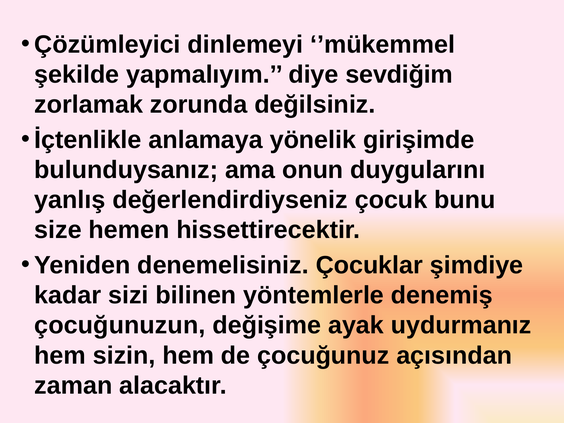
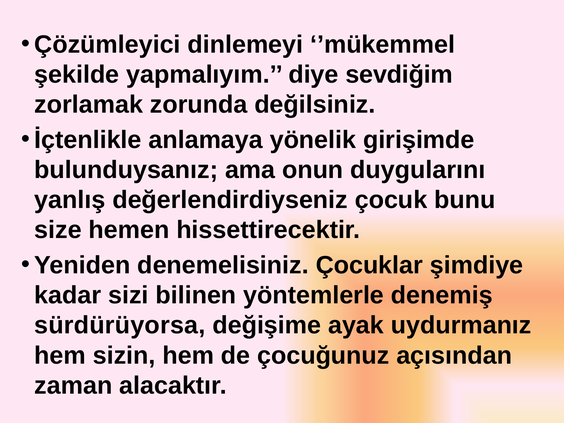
çocuğunuzun: çocuğunuzun -> sürdürüyorsa
